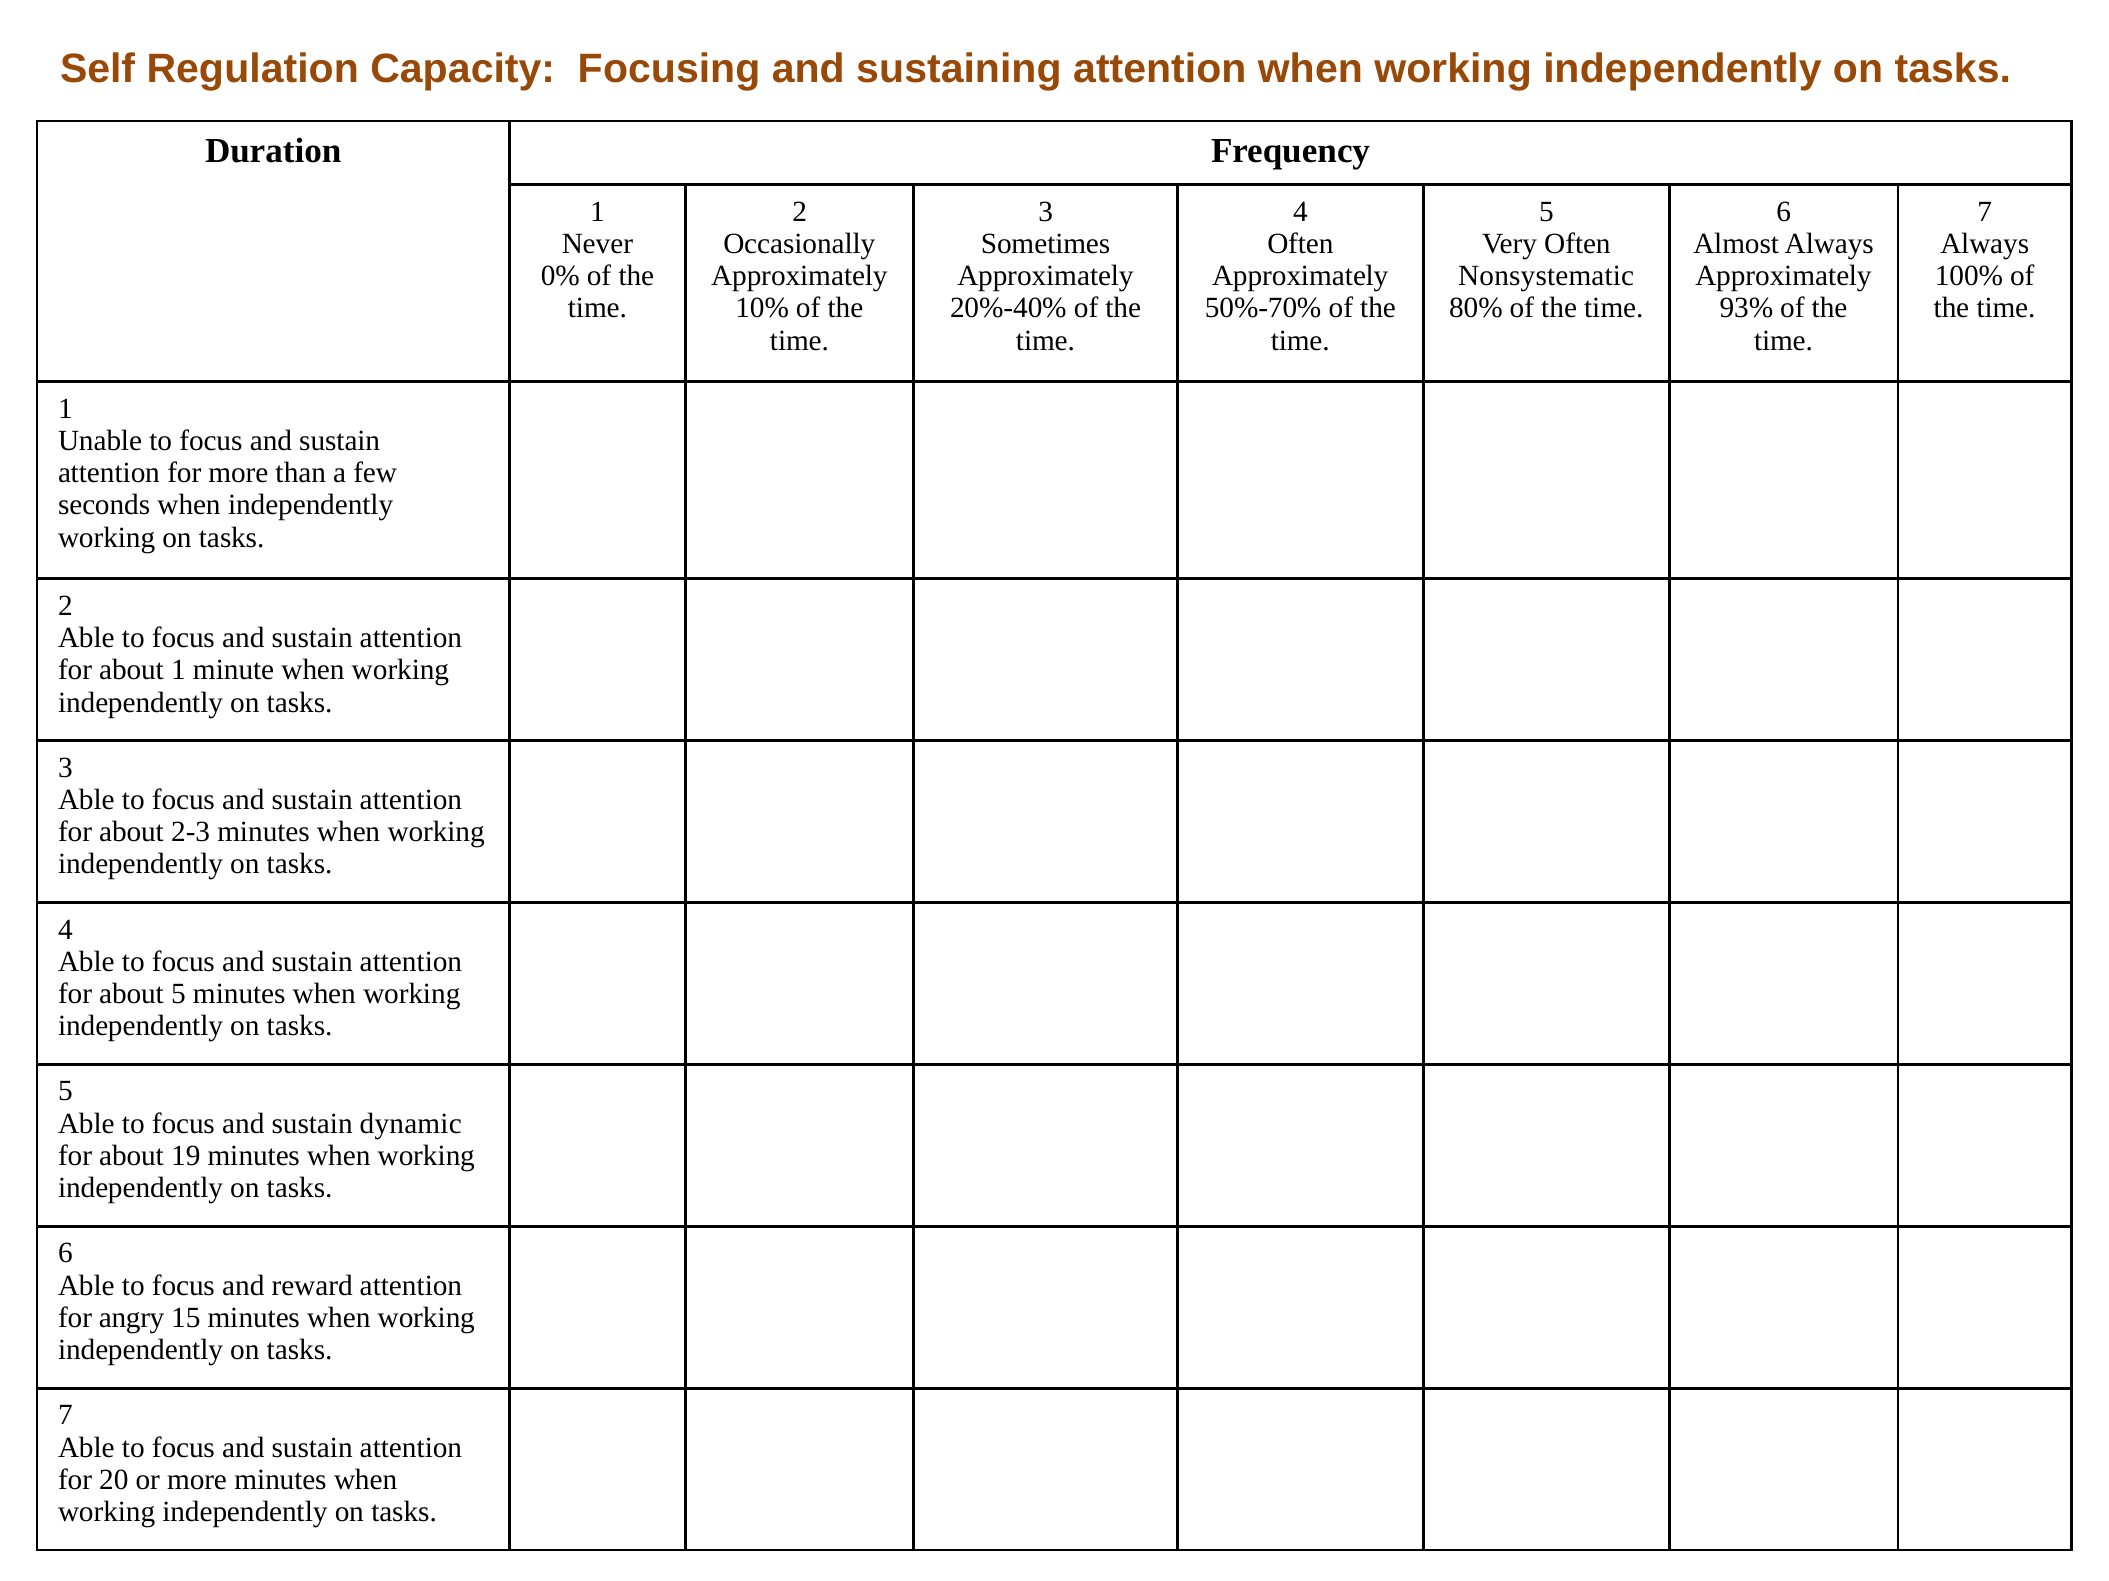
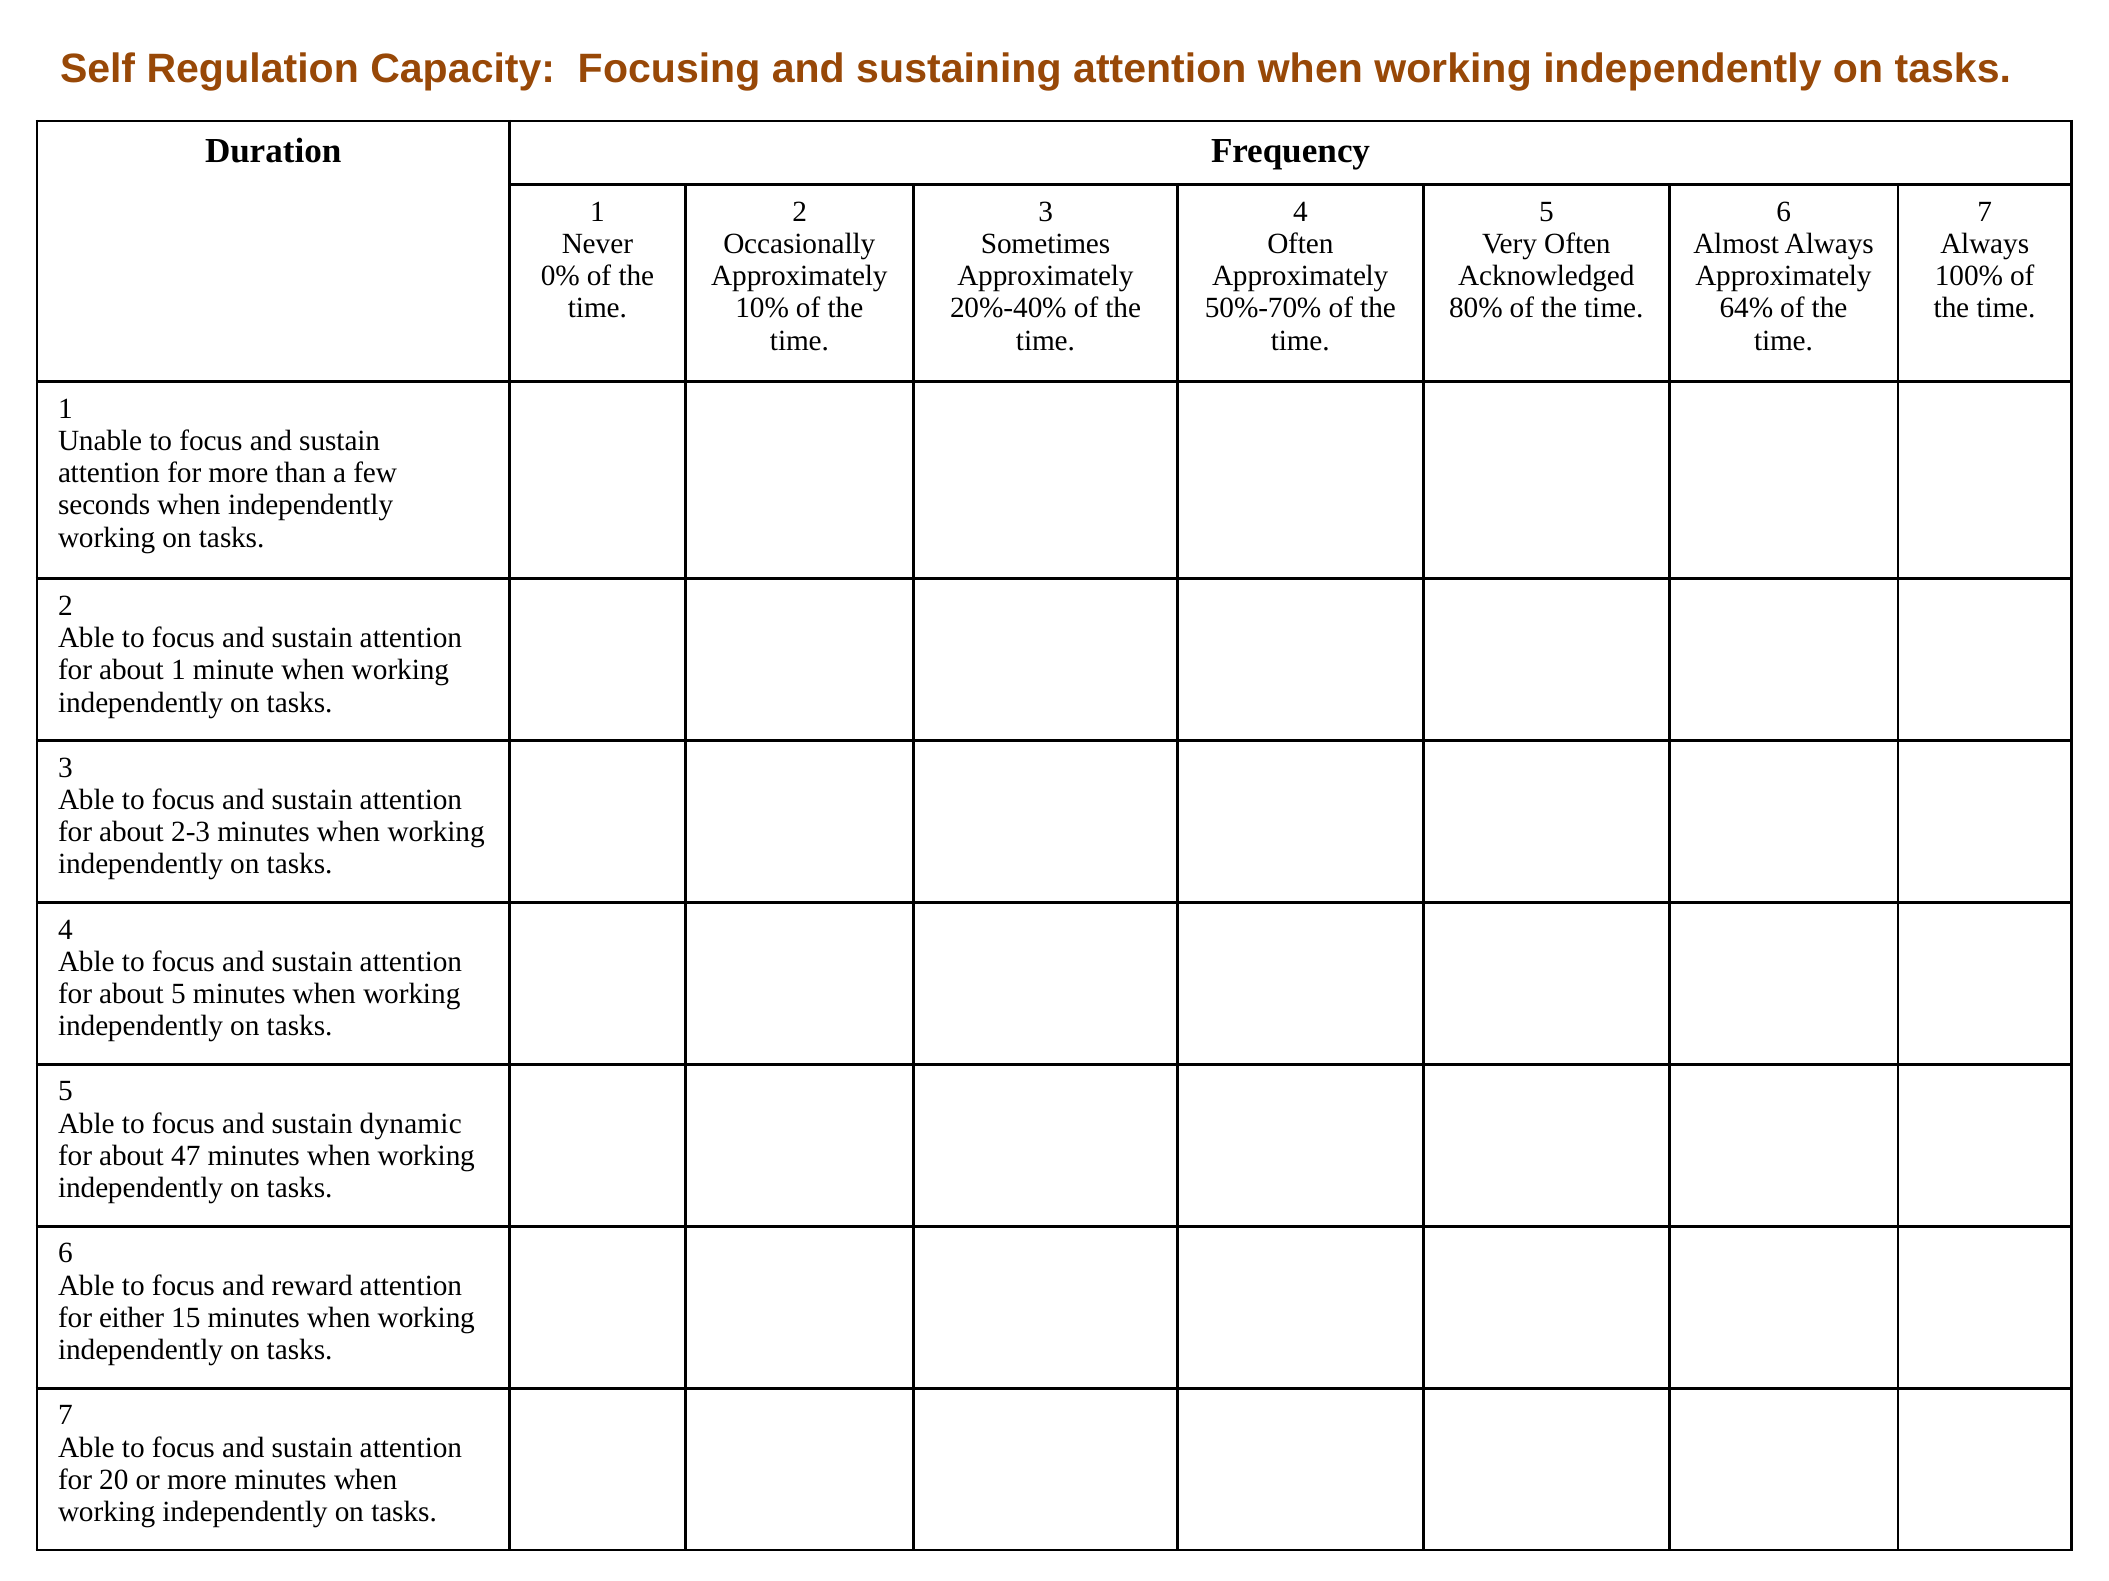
Nonsystematic: Nonsystematic -> Acknowledged
93%: 93% -> 64%
19: 19 -> 47
angry: angry -> either
